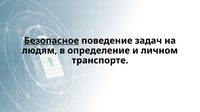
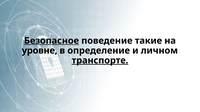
задач: задач -> такие
людям: людям -> уровне
транспорте underline: none -> present
